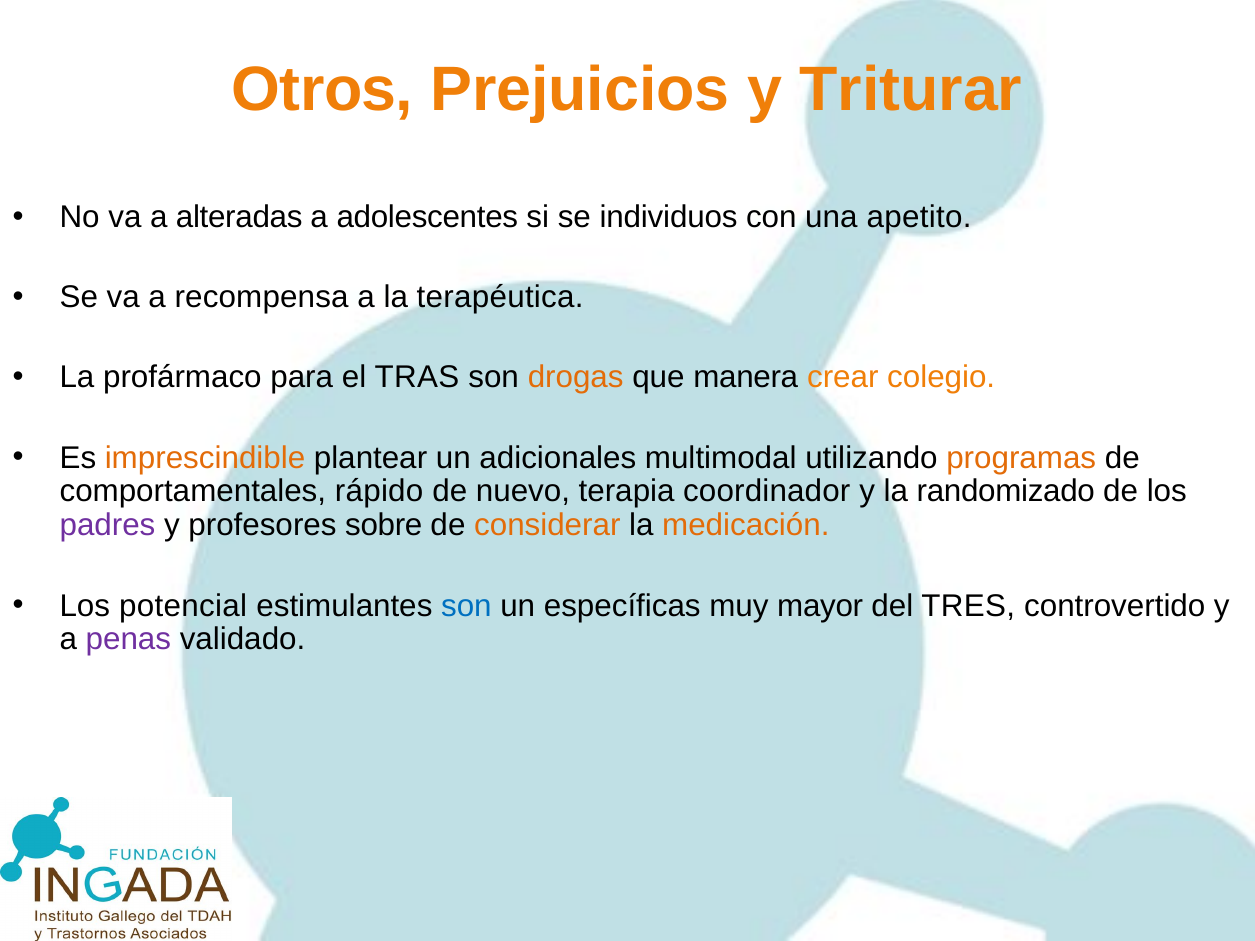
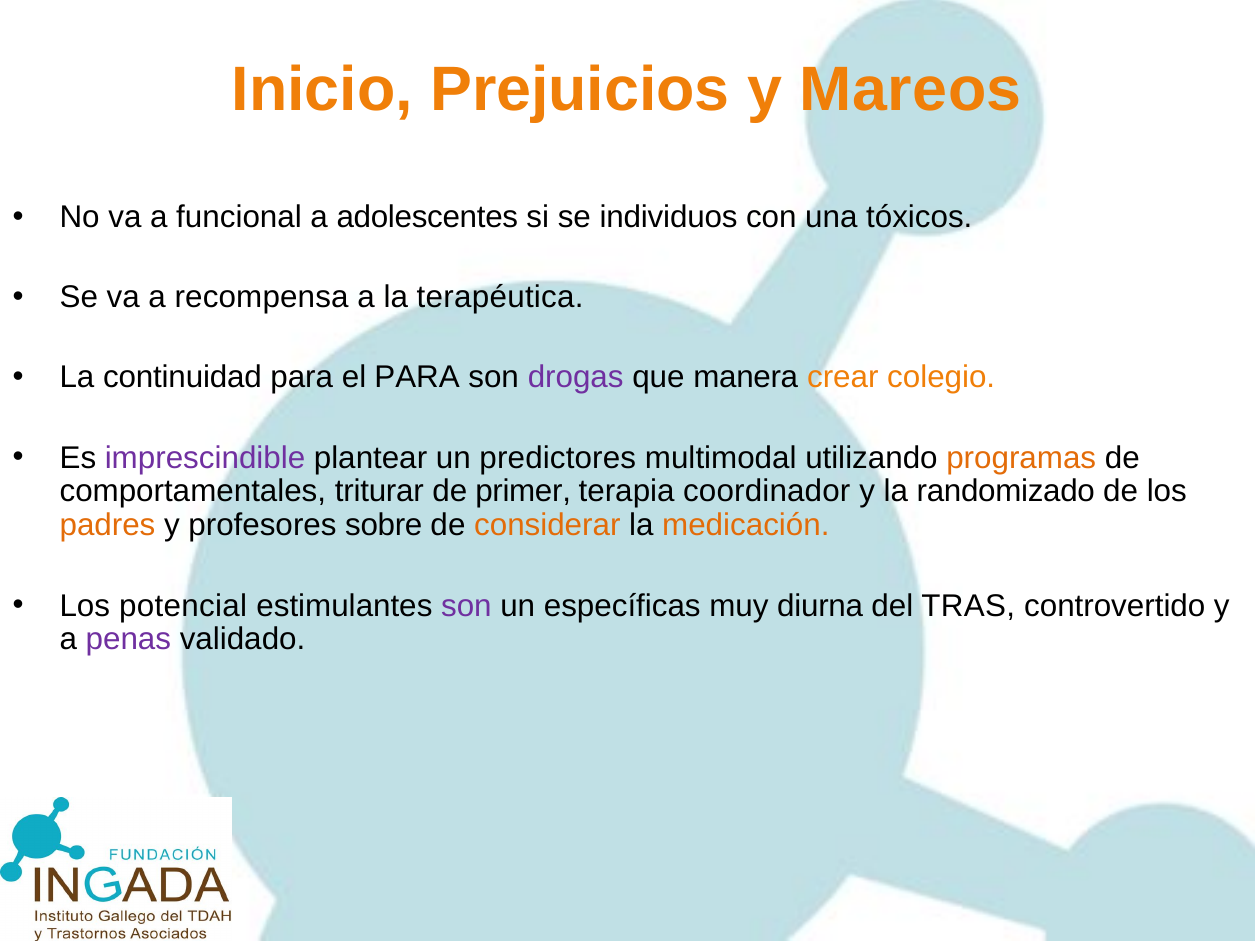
Otros: Otros -> Inicio
Triturar: Triturar -> Mareos
alteradas: alteradas -> funcional
apetito: apetito -> tóxicos
profármaco: profármaco -> continuidad
el TRAS: TRAS -> PARA
drogas colour: orange -> purple
imprescindible colour: orange -> purple
adicionales: adicionales -> predictores
rápido: rápido -> triturar
nuevo: nuevo -> primer
padres colour: purple -> orange
son at (466, 606) colour: blue -> purple
mayor: mayor -> diurna
TRES: TRES -> TRAS
